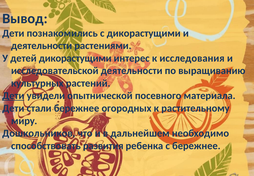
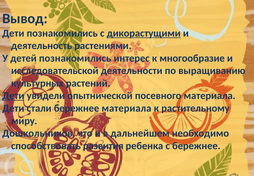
дикорастущими at (144, 33) underline: none -> present
деятельности at (42, 46): деятельности -> деятельность
детей дикорастущими: дикорастущими -> познакомились
исследования: исследования -> многообразие
бережнее огородных: огородных -> материала
